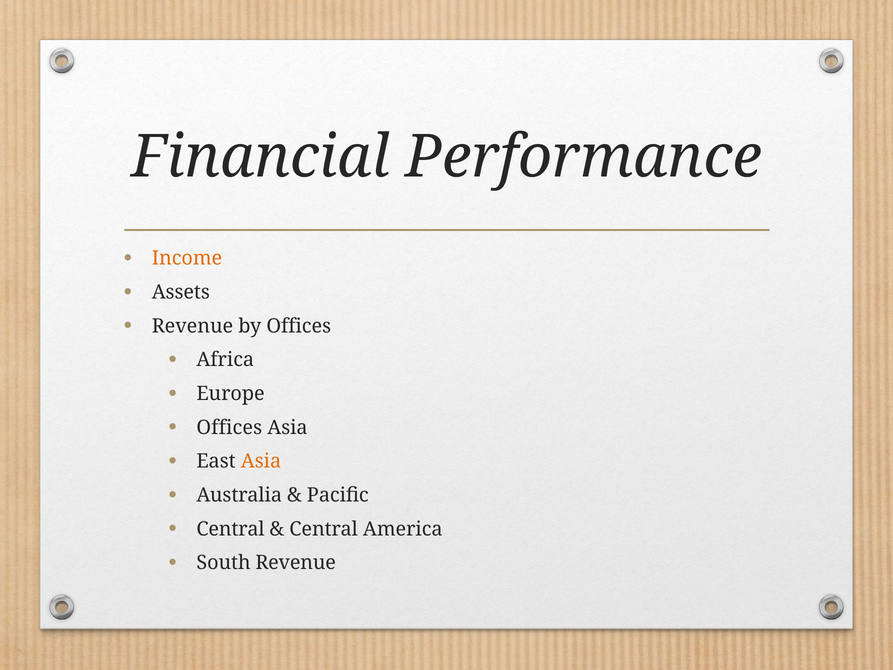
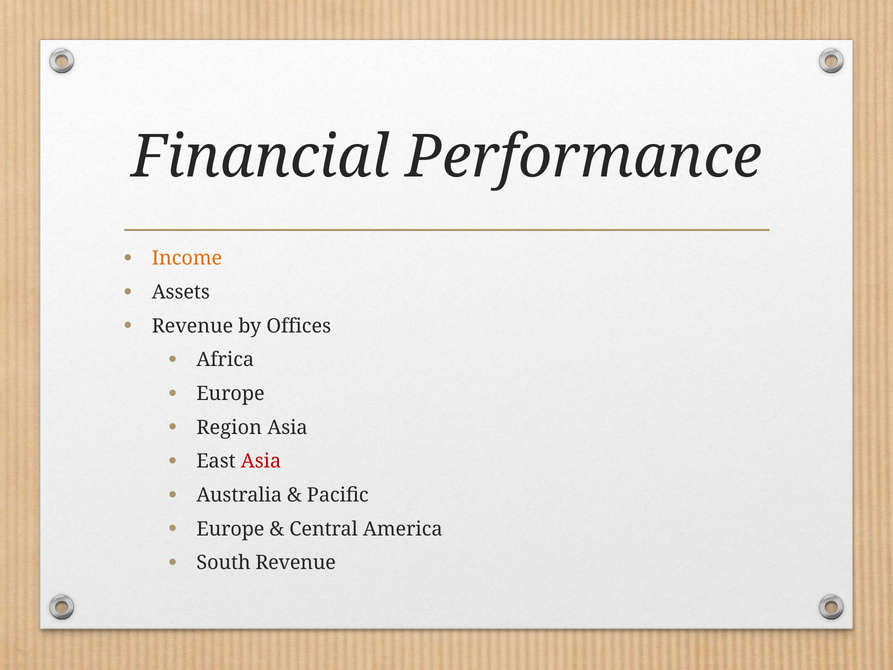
Offices at (229, 427): Offices -> Region
Asia at (261, 461) colour: orange -> red
Central at (230, 529): Central -> Europe
